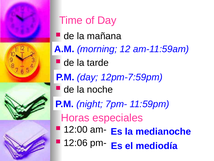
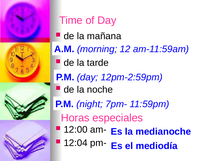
12pm-7:59pm: 12pm-7:59pm -> 12pm-2:59pm
12:06: 12:06 -> 12:04
